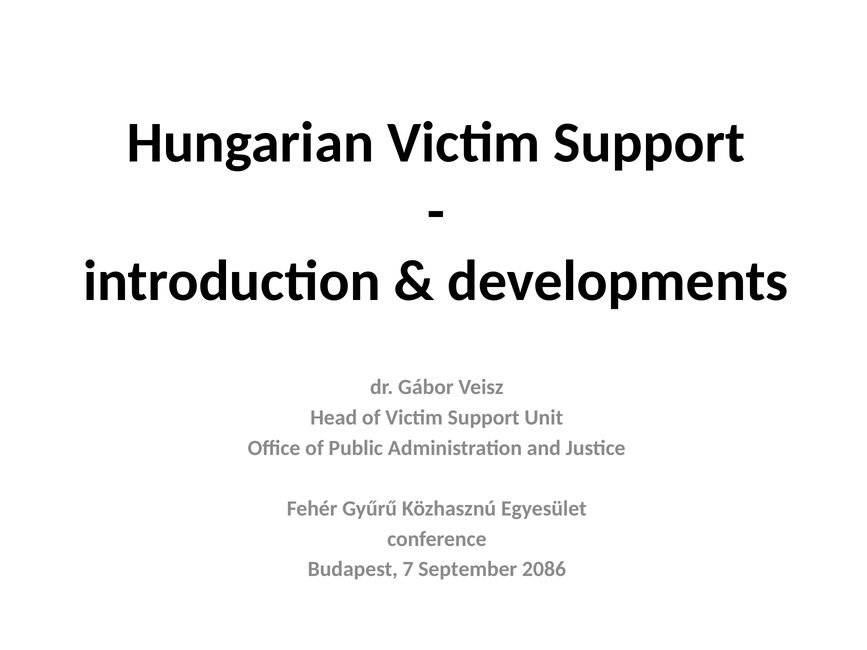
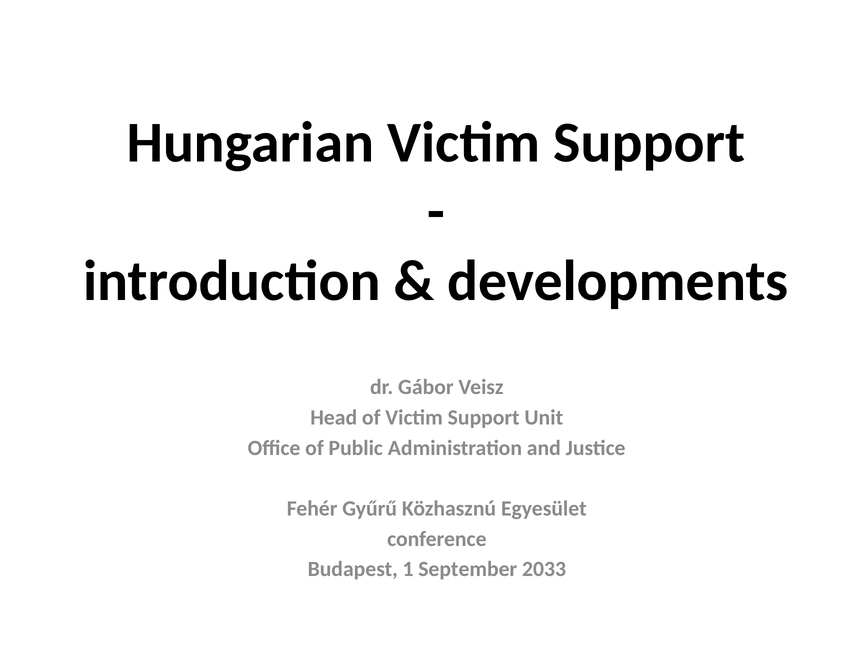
7: 7 -> 1
2086: 2086 -> 2033
